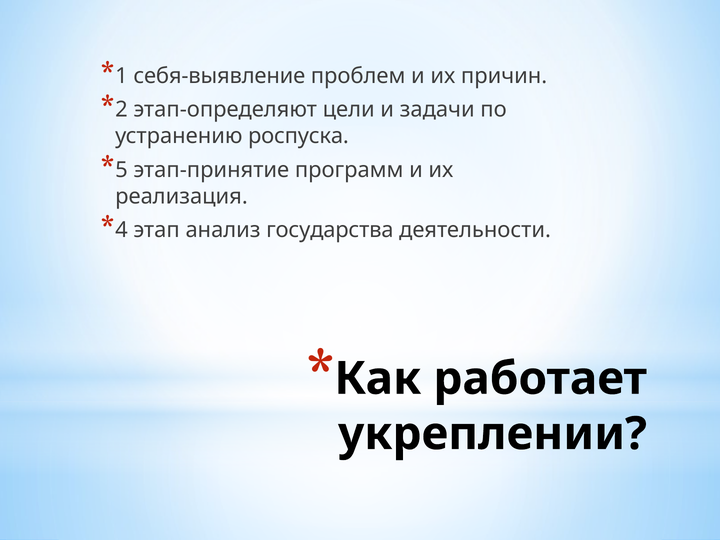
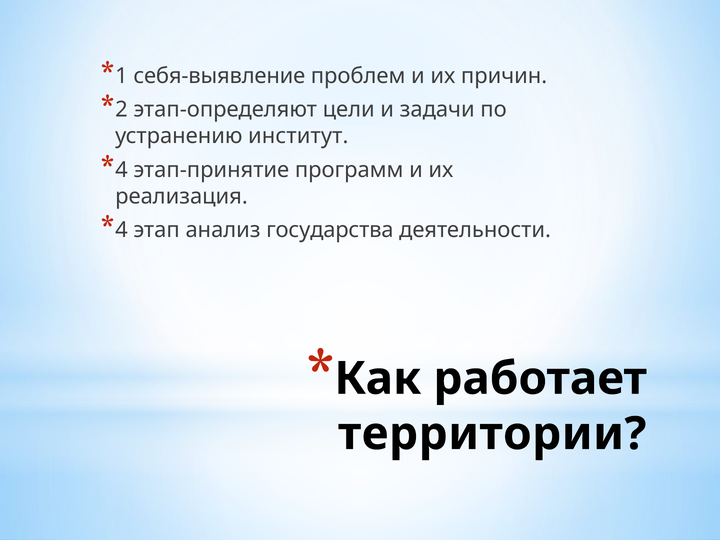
роспуска: роспуска -> институт
5 at (121, 170): 5 -> 4
укреплении: укреплении -> территории
